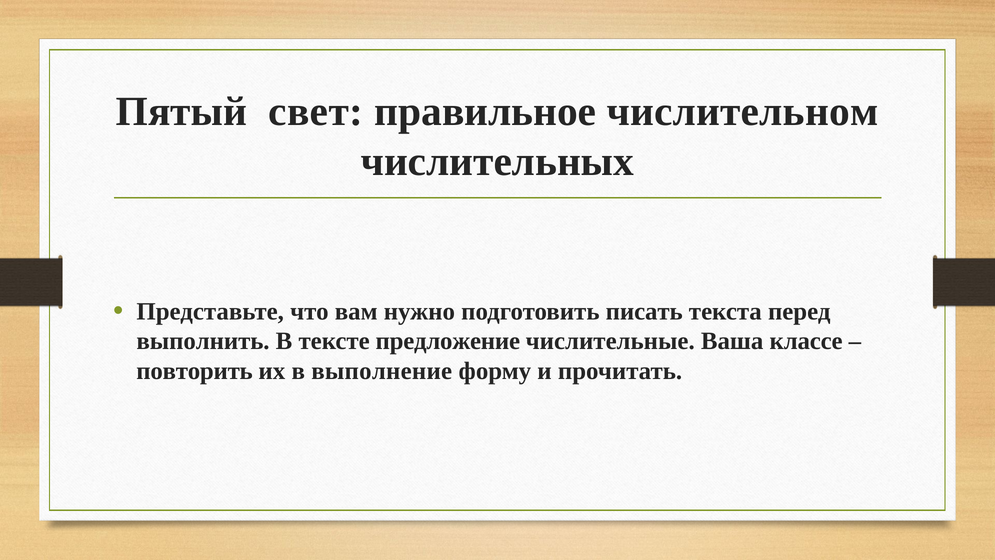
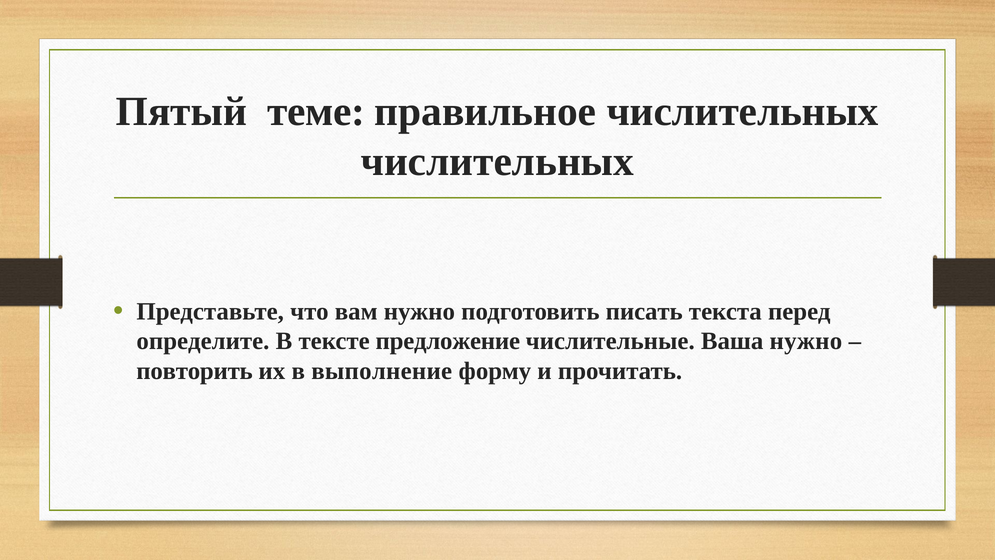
свет: свет -> теме
правильное числительном: числительном -> числительных
выполнить: выполнить -> определите
Ваша классе: классе -> нужно
